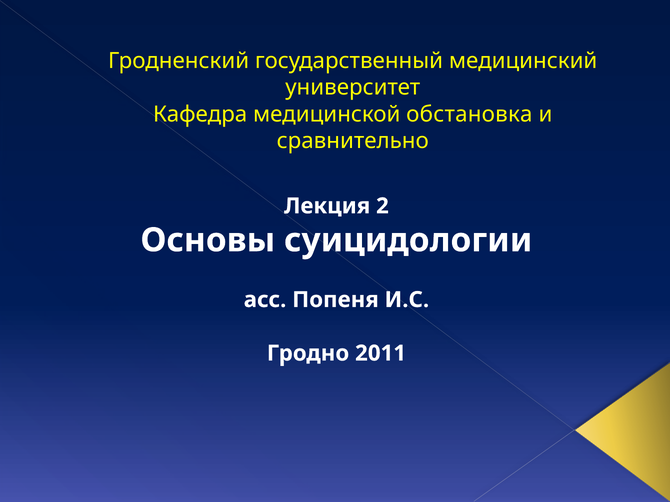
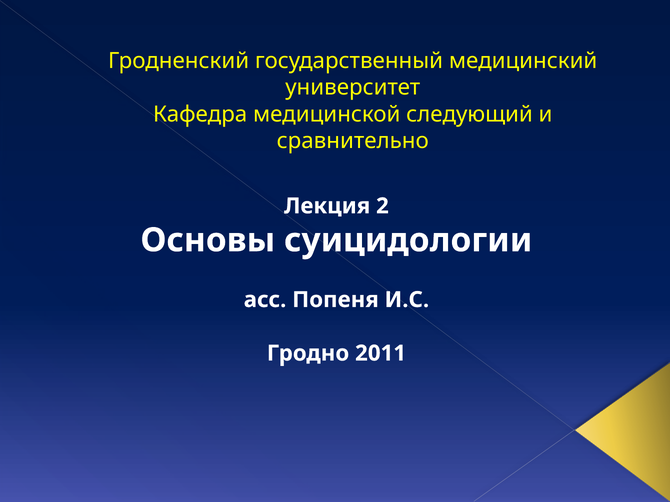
обстановка: обстановка -> следующий
